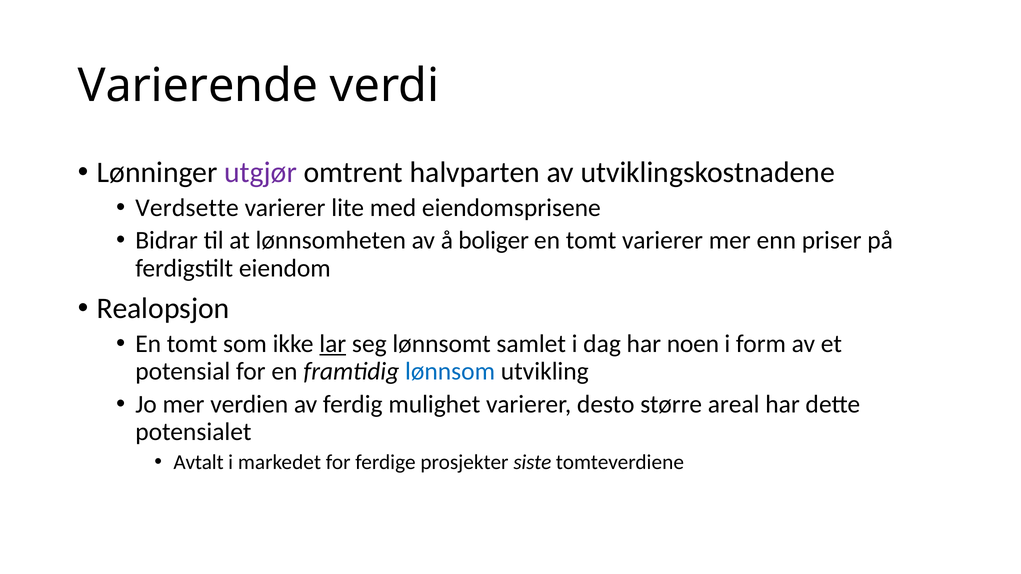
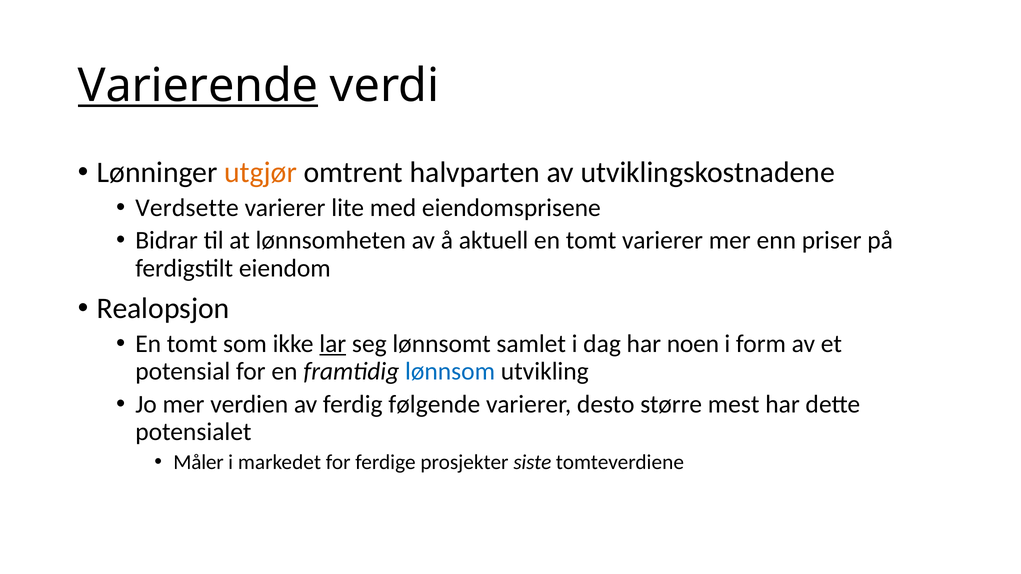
Varierende underline: none -> present
utgjør colour: purple -> orange
boliger: boliger -> aktuell
mulighet: mulighet -> følgende
areal: areal -> mest
Avtalt: Avtalt -> Måler
